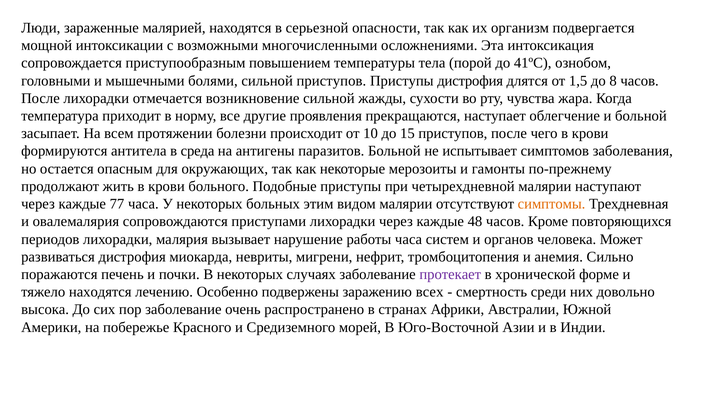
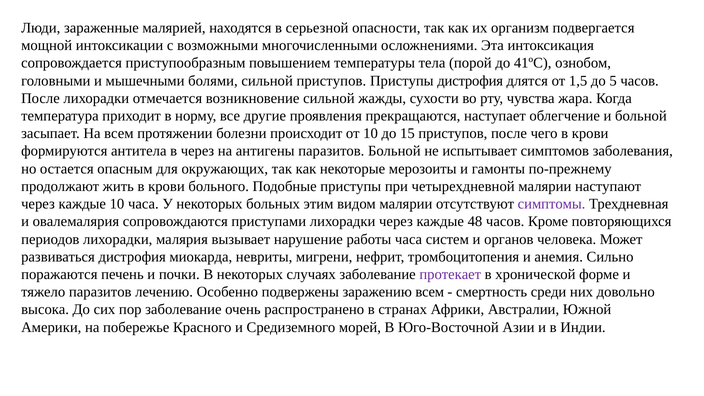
8: 8 -> 5
в среда: среда -> через
каждые 77: 77 -> 10
симптомы colour: orange -> purple
тяжело находятся: находятся -> паразитов
заражению всех: всех -> всем
